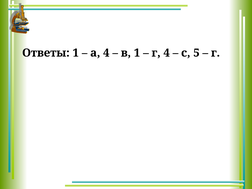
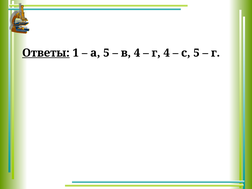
Ответы underline: none -> present
а 4: 4 -> 5
в 1: 1 -> 4
